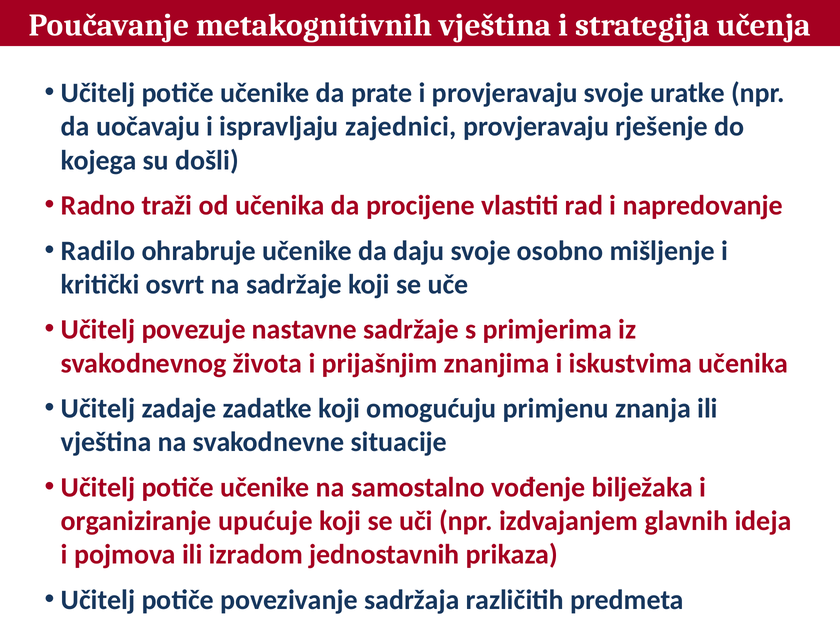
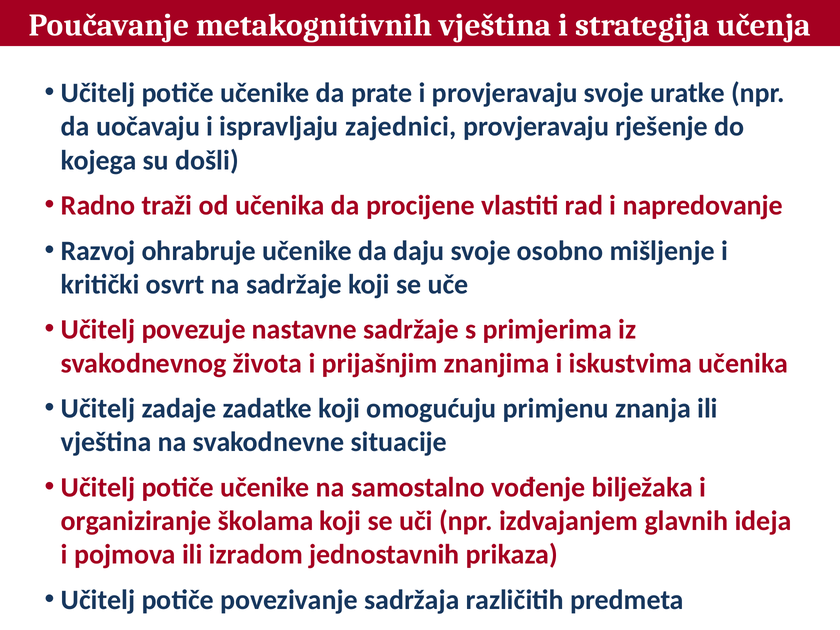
Radilo: Radilo -> Razvoj
upućuje: upućuje -> školama
